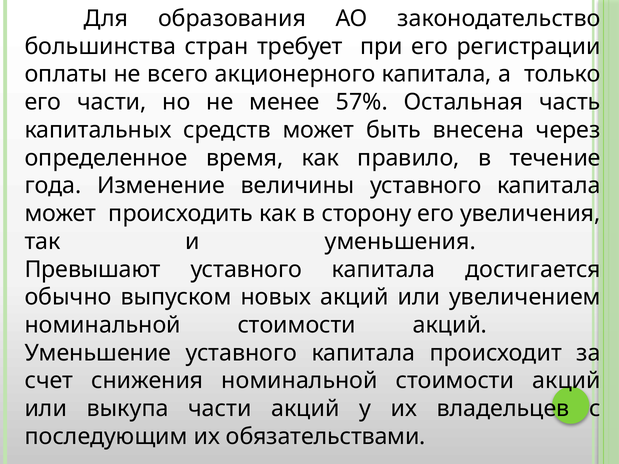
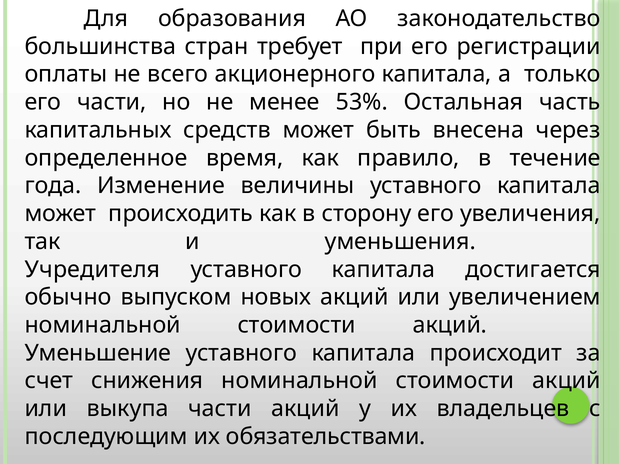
57%: 57% -> 53%
Превышают: Превышают -> Учредителя
